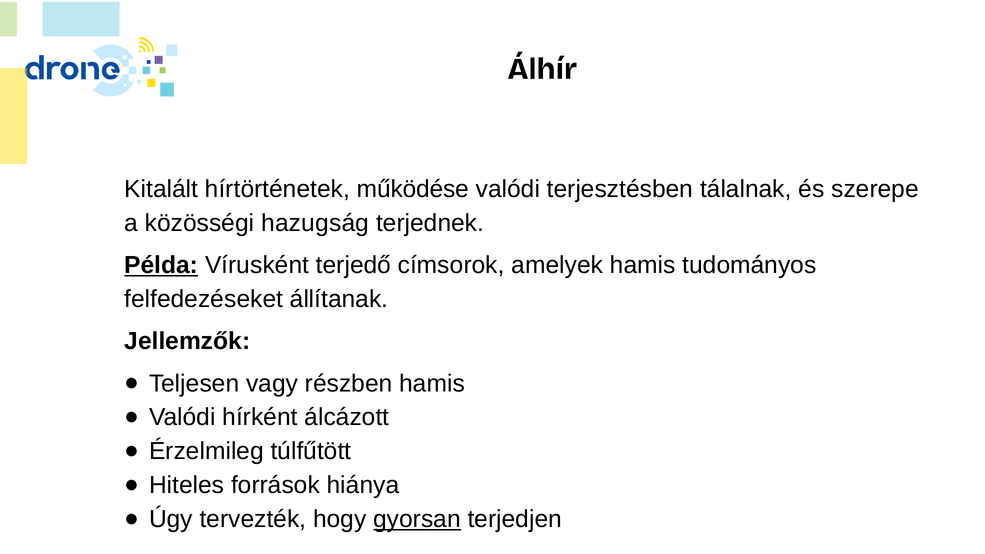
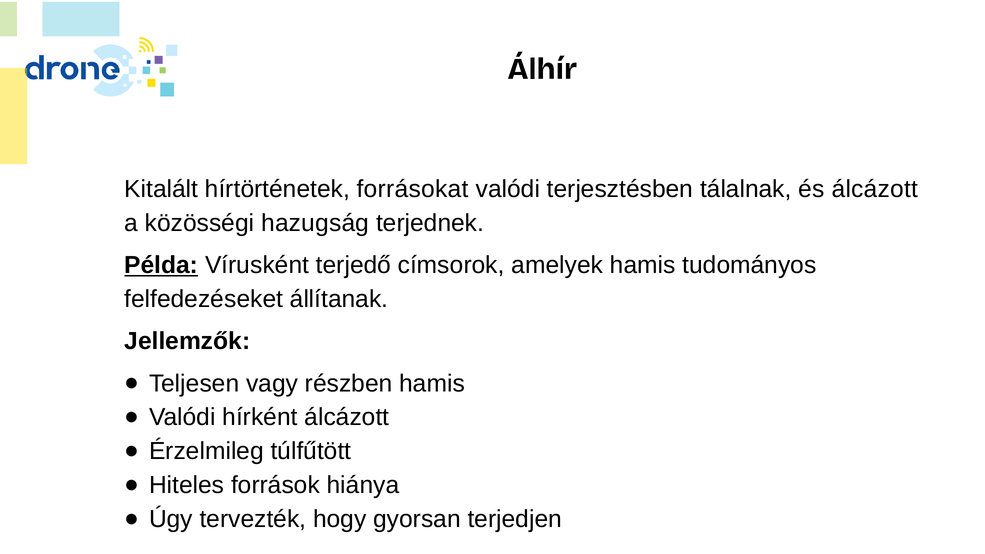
működése: működése -> forrásokat
és szerepe: szerepe -> álcázott
gyorsan underline: present -> none
